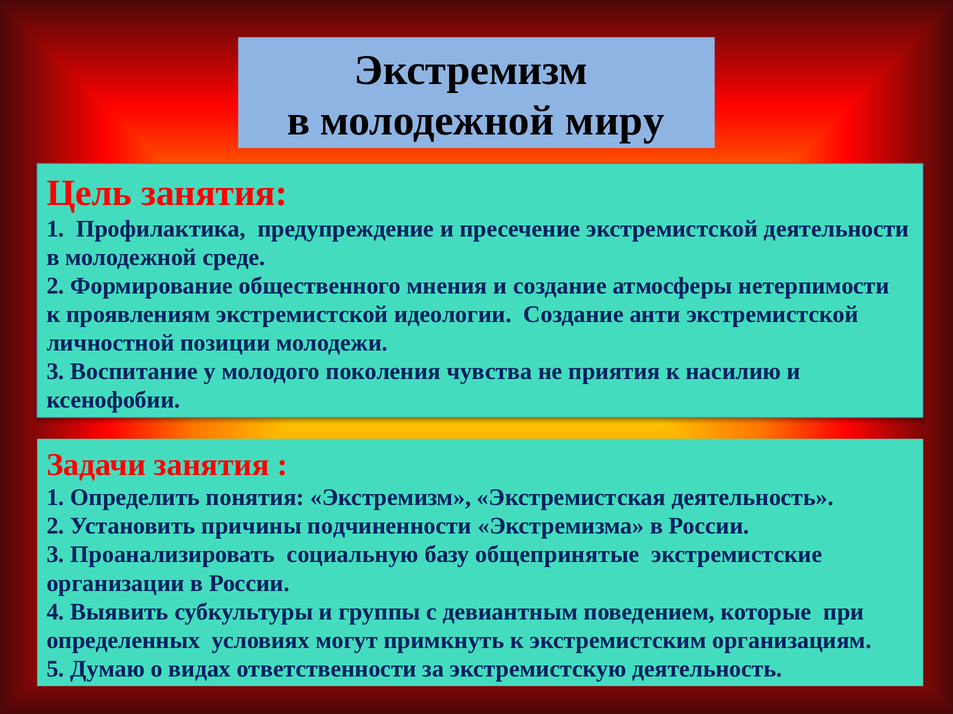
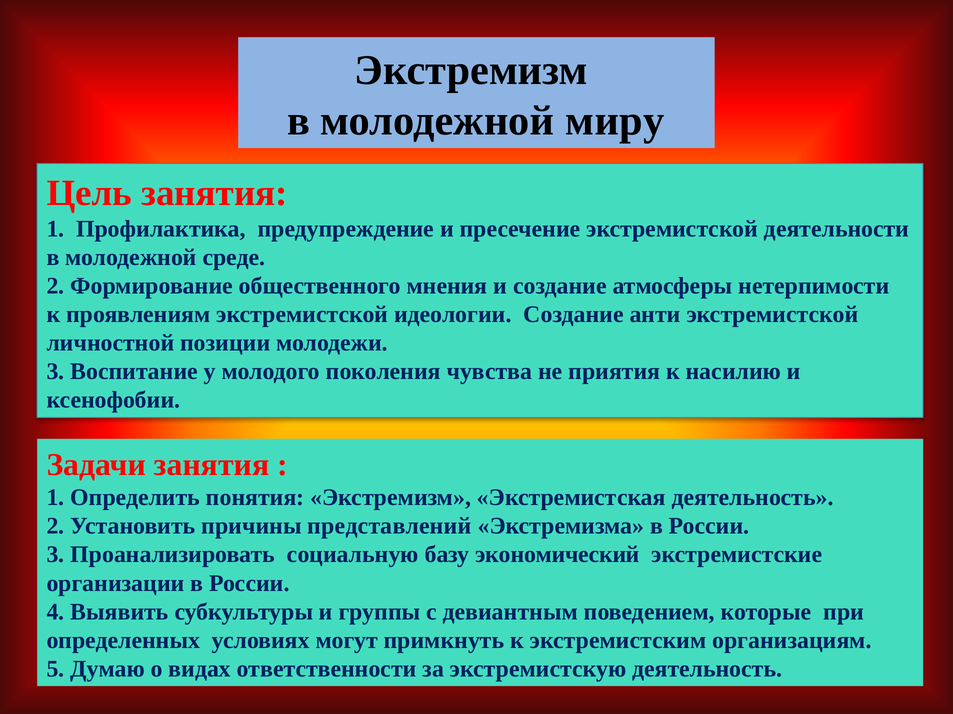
подчиненности: подчиненности -> представлений
общепринятые: общепринятые -> экономический
